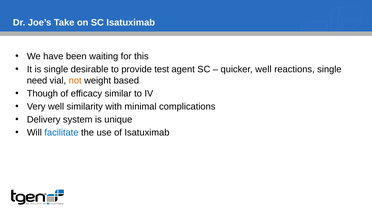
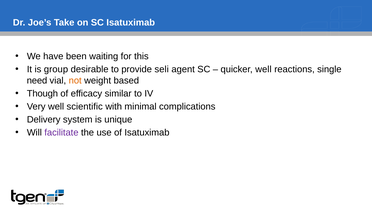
is single: single -> group
test: test -> seli
similarity: similarity -> scientific
facilitate colour: blue -> purple
